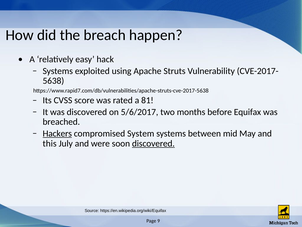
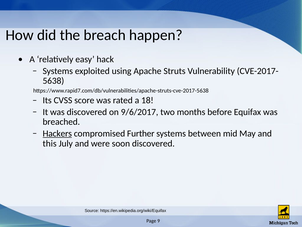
81: 81 -> 18
5/6/2017: 5/6/2017 -> 9/6/2017
System: System -> Further
discovered at (153, 143) underline: present -> none
